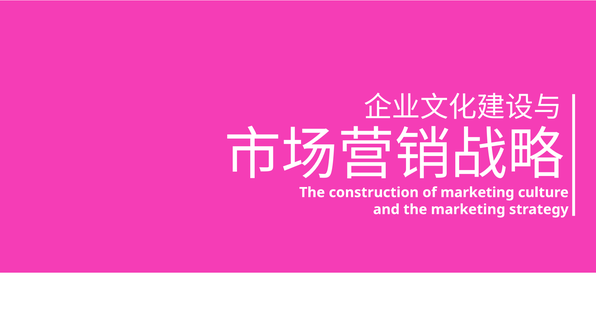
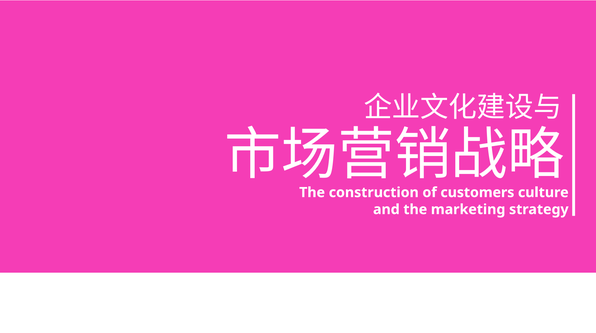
of marketing: marketing -> customers
